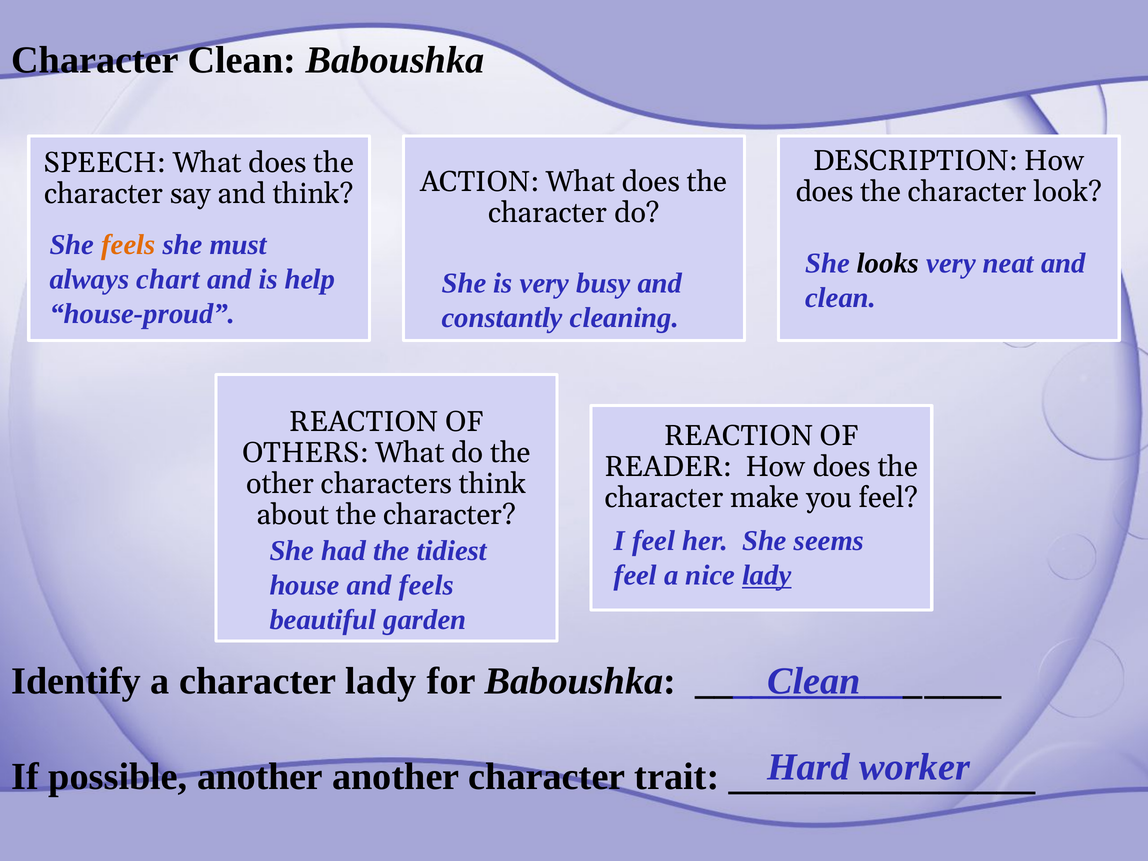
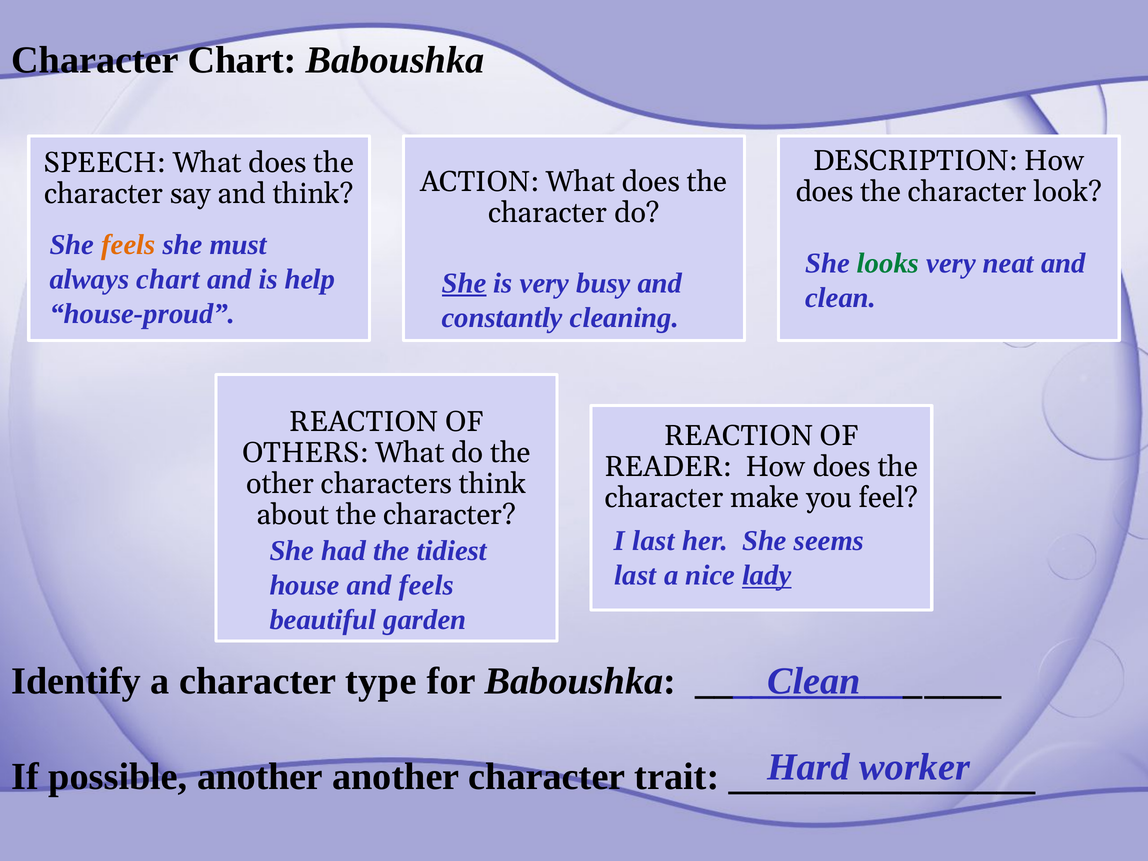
Character Clean: Clean -> Chart
looks colour: black -> green
She at (464, 283) underline: none -> present
I feel: feel -> last
feel at (635, 575): feel -> last
character lady: lady -> type
